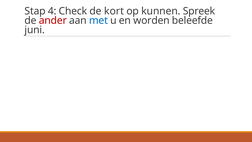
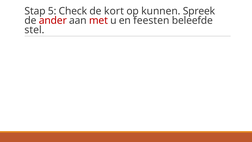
4: 4 -> 5
met colour: blue -> red
worden: worden -> feesten
juni: juni -> stel
